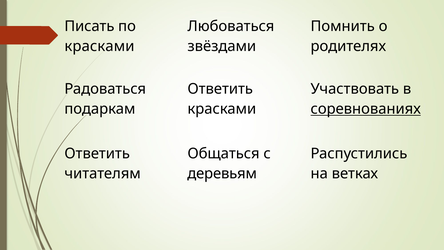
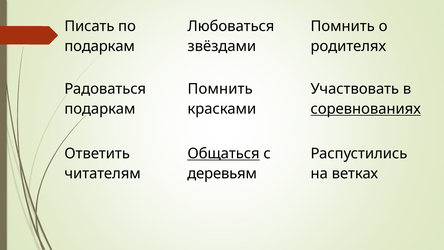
красками at (99, 46): красками -> подаркам
Ответить at (220, 89): Ответить -> Помнить
Общаться underline: none -> present
